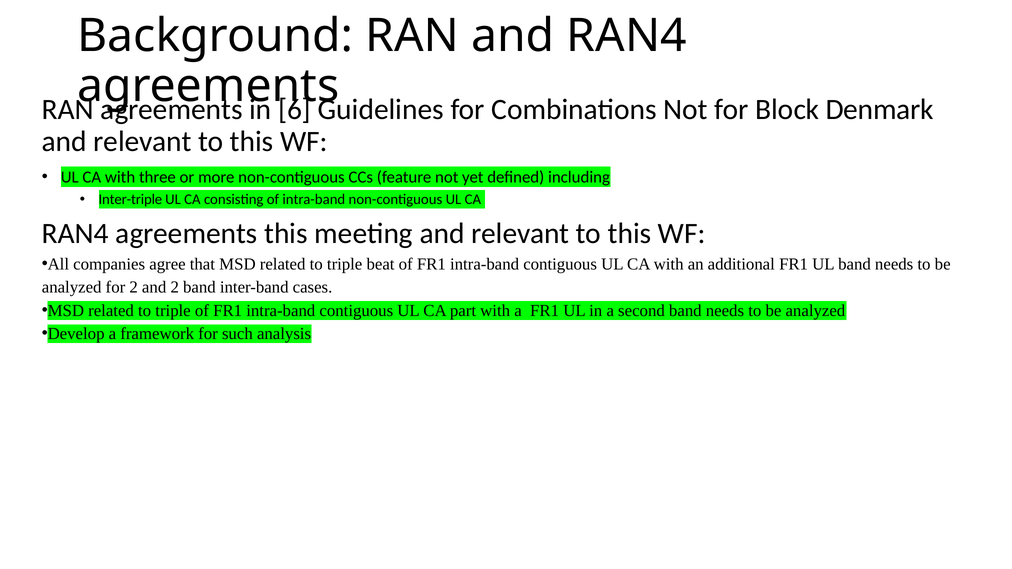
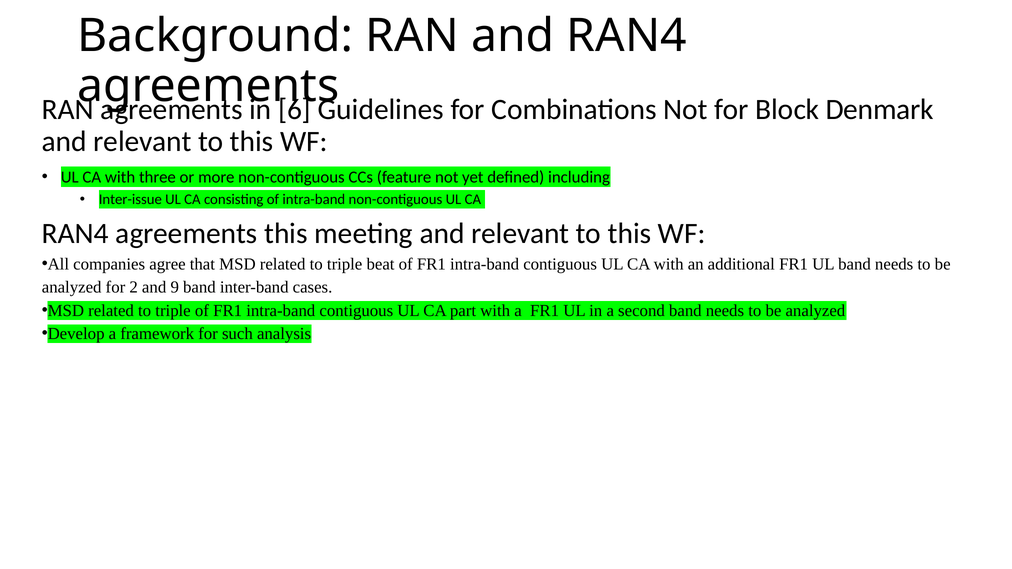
Inter-triple: Inter-triple -> Inter-issue
and 2: 2 -> 9
